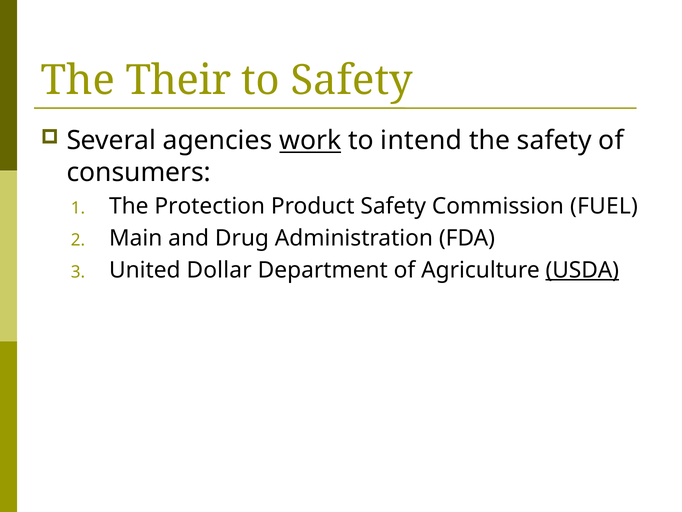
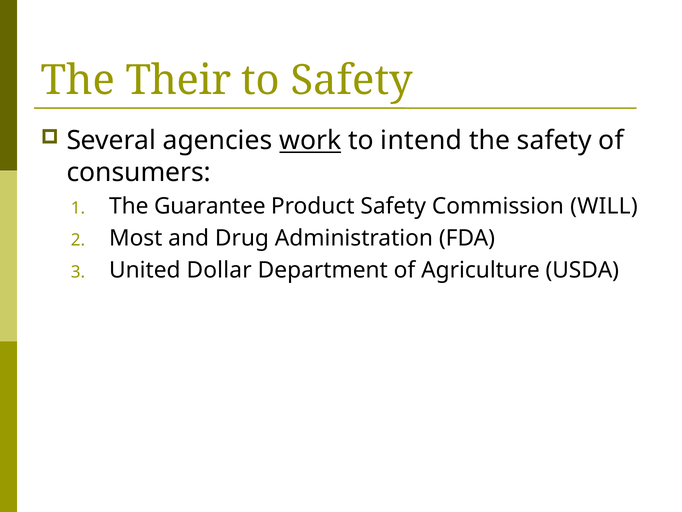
Protection: Protection -> Guarantee
FUEL: FUEL -> WILL
Main: Main -> Most
USDA underline: present -> none
